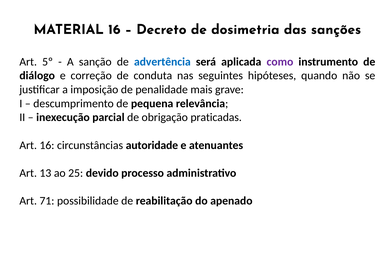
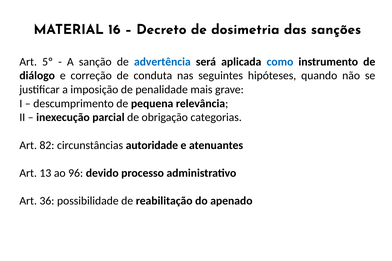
como colour: purple -> blue
praticadas: praticadas -> categorias
Art 16: 16 -> 82
25: 25 -> 96
71: 71 -> 36
